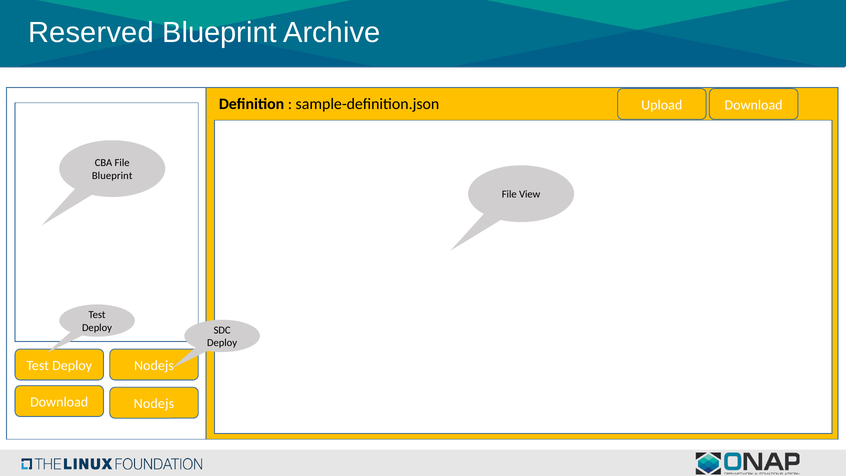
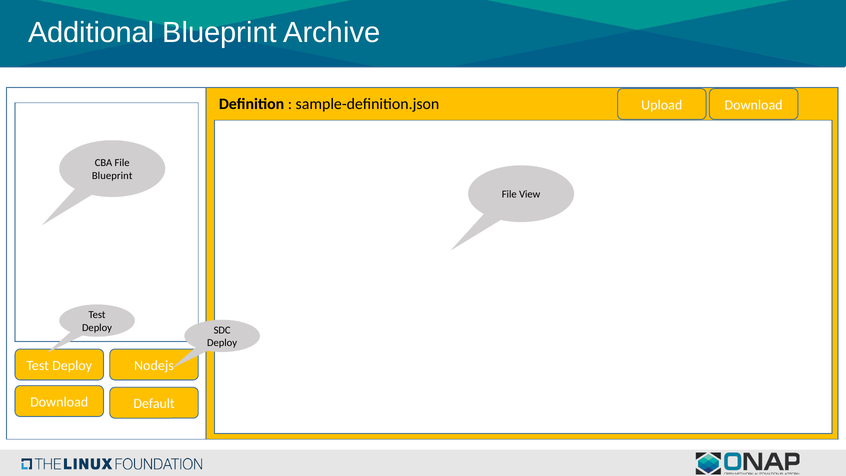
Reserved: Reserved -> Additional
Download Nodejs: Nodejs -> Default
